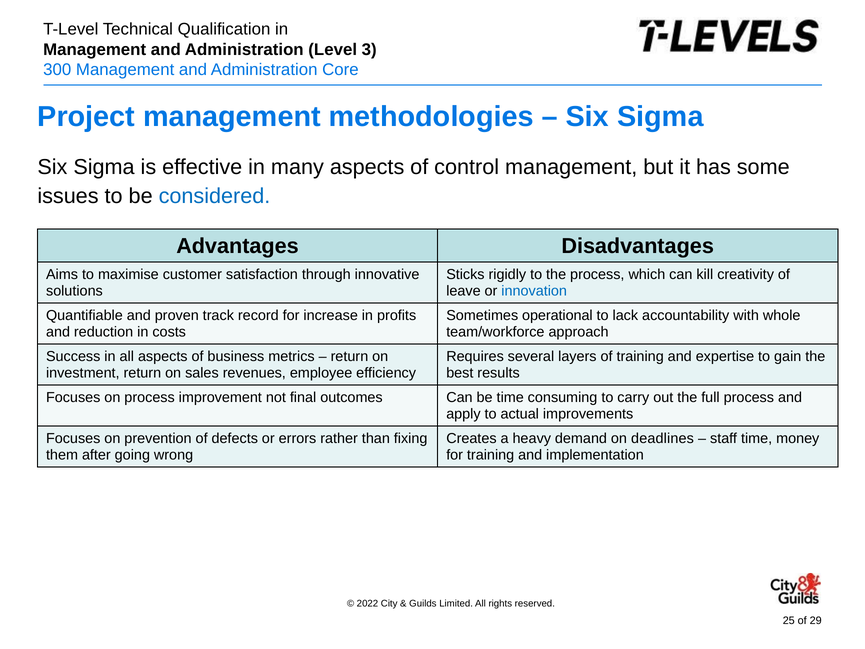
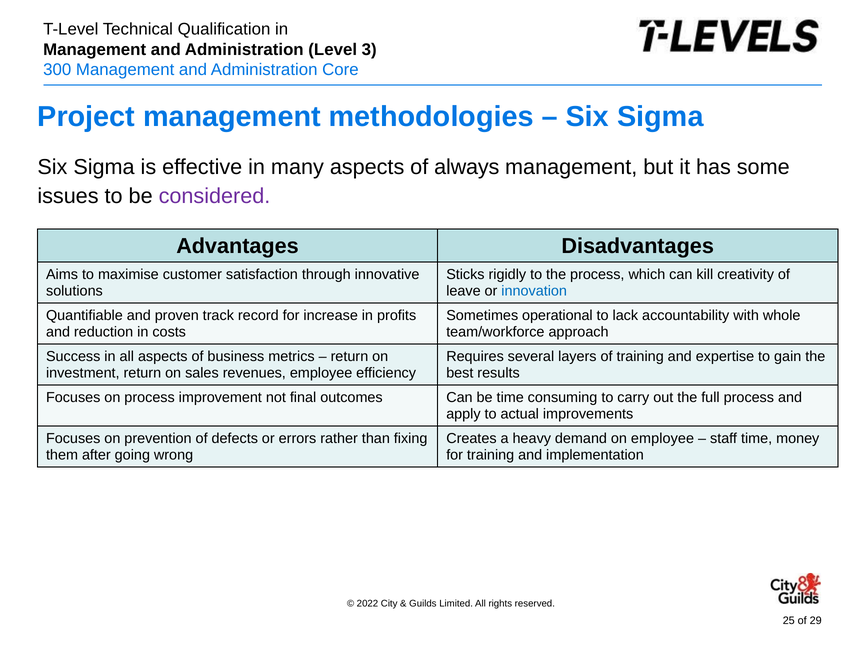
control: control -> always
considered colour: blue -> purple
on deadlines: deadlines -> employee
